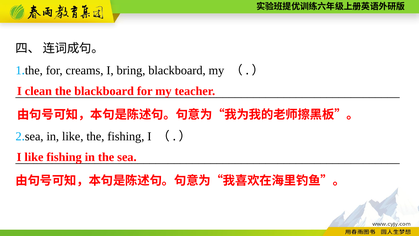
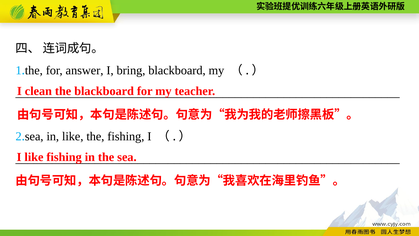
creams: creams -> answer
